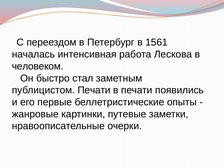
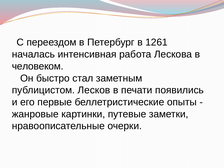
1561: 1561 -> 1261
публицистом Печати: Печати -> Лесков
